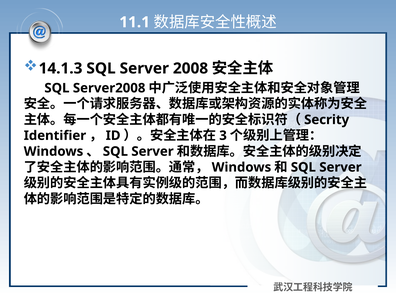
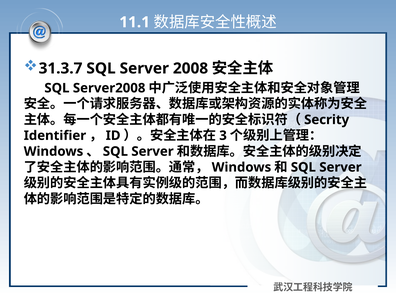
14.1.3: 14.1.3 -> 31.3.7
